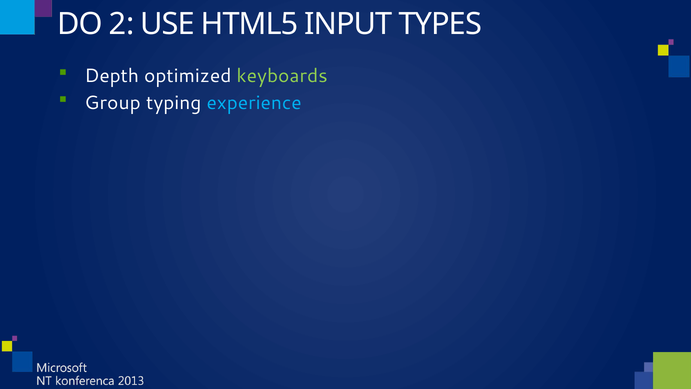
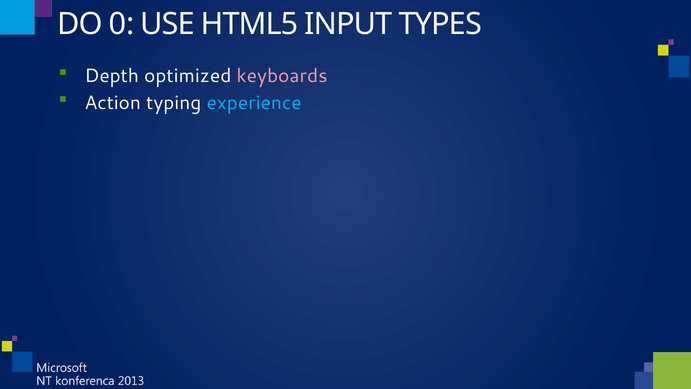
2: 2 -> 0
keyboards colour: light green -> pink
Group: Group -> Action
